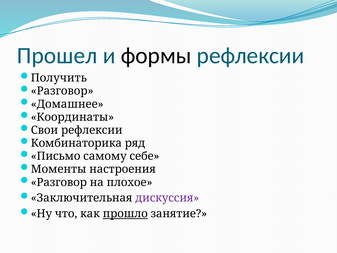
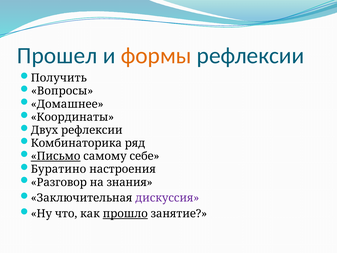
формы colour: black -> orange
Разговор at (62, 91): Разговор -> Вопросы
Свои: Свои -> Двух
Письмо underline: none -> present
Моменты: Моменты -> Буратино
плохое: плохое -> знания
